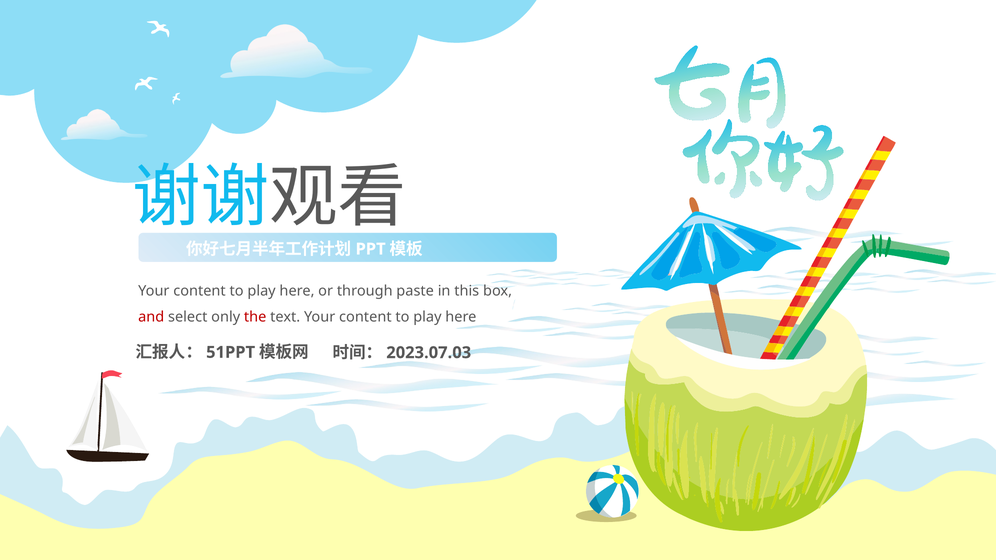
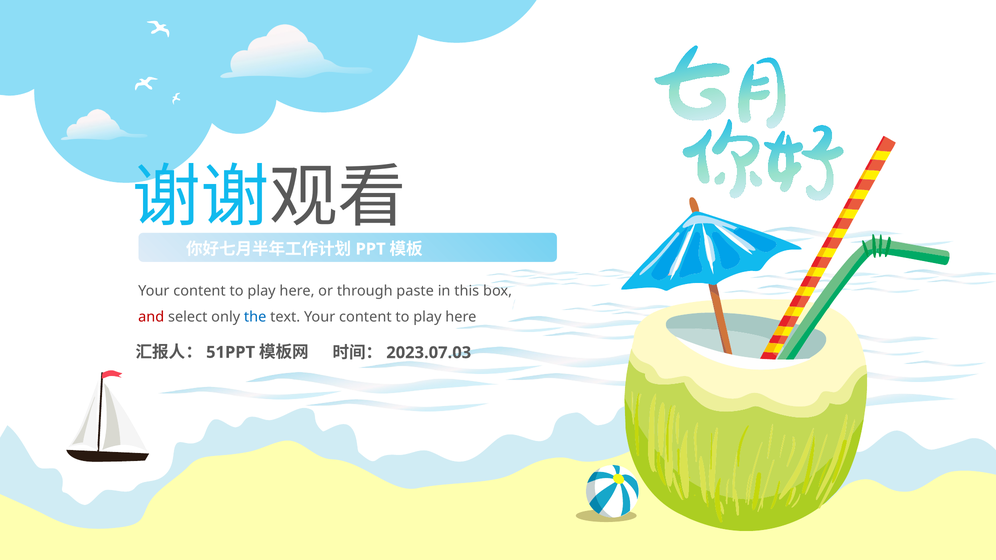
the colour: red -> blue
